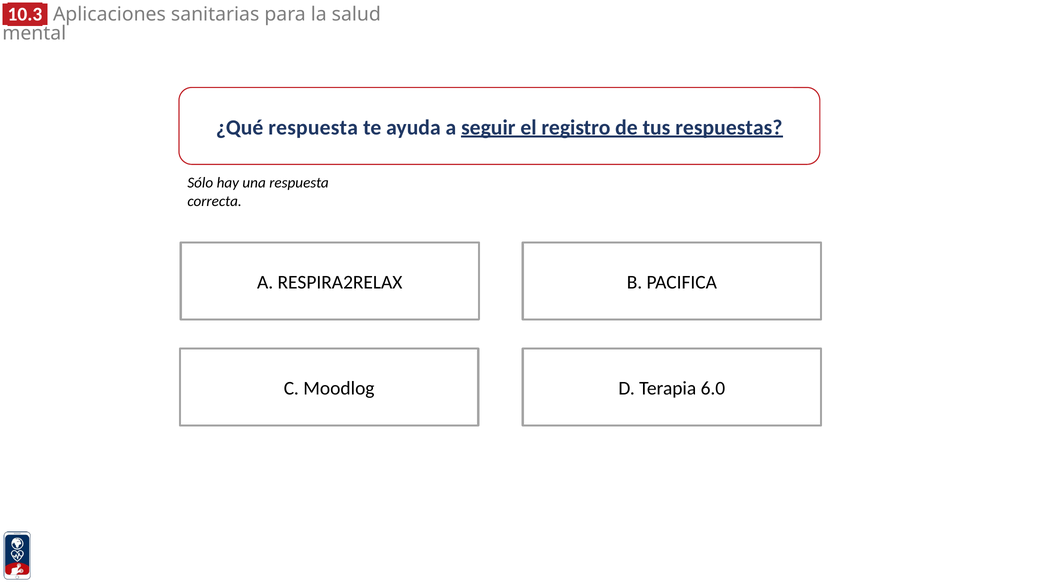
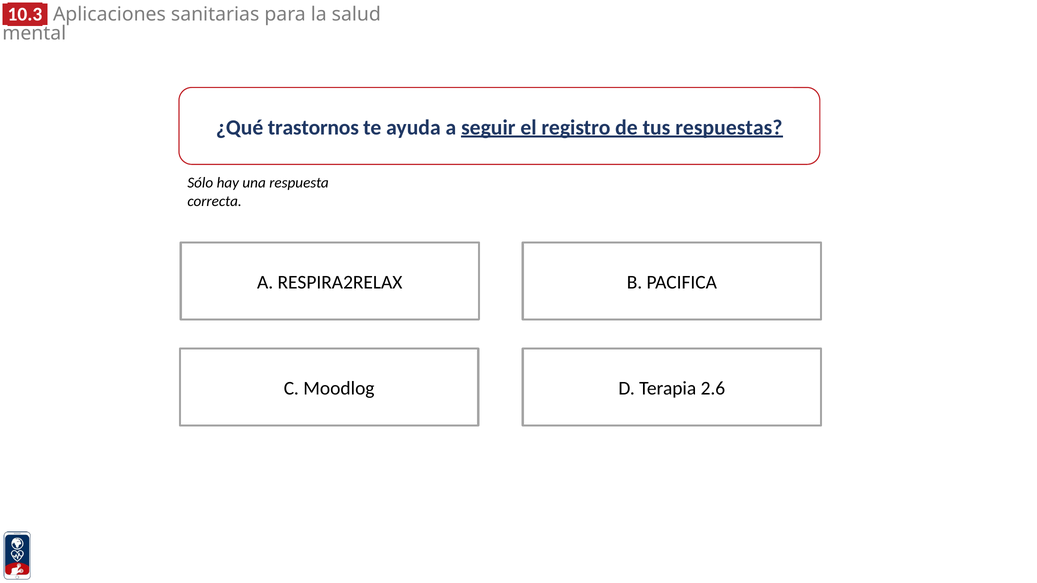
¿Qué respuesta: respuesta -> trastornos
6.0: 6.0 -> 2.6
